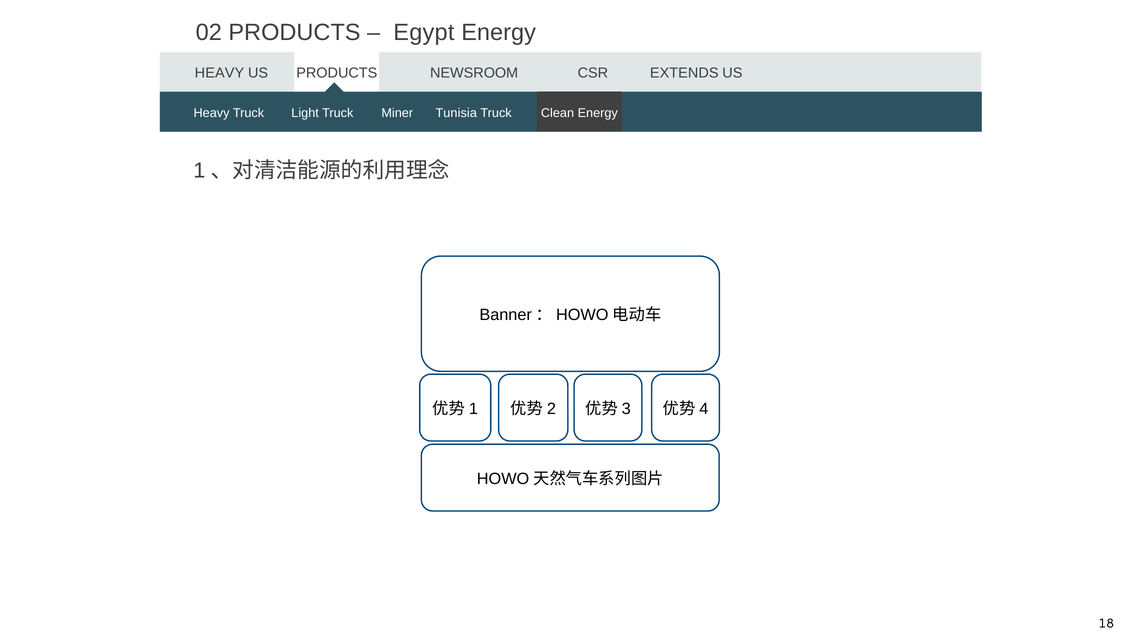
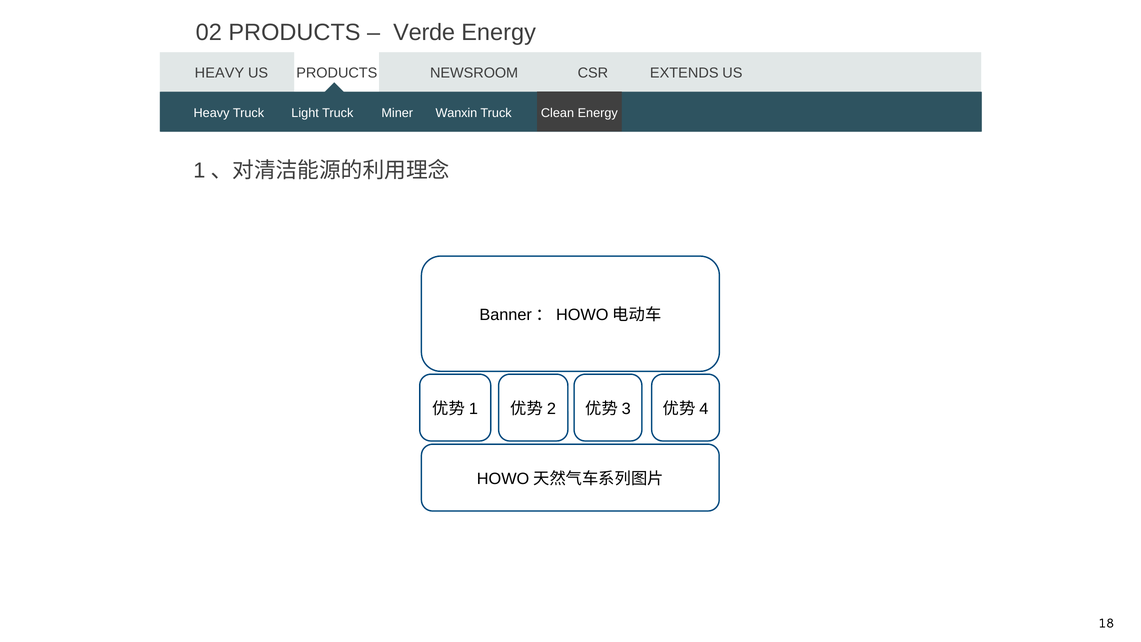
Egypt: Egypt -> Verde
Tunisia: Tunisia -> Wanxin
